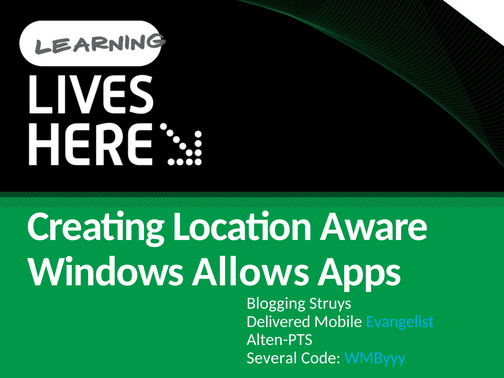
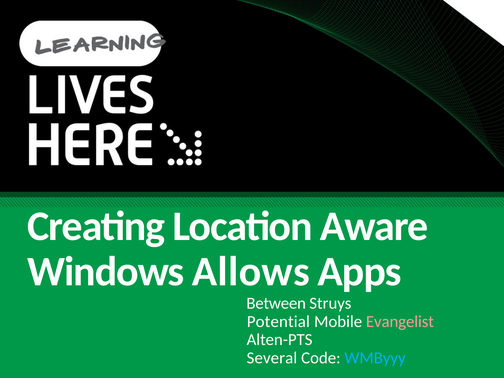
Blogging: Blogging -> Between
Delivered: Delivered -> Potential
Evangelist colour: light blue -> pink
